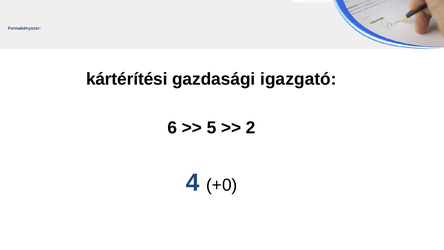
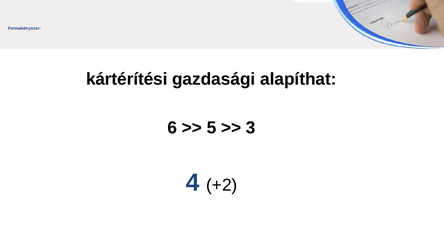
igazgató: igazgató -> alapíthat
2: 2 -> 3
+0: +0 -> +2
